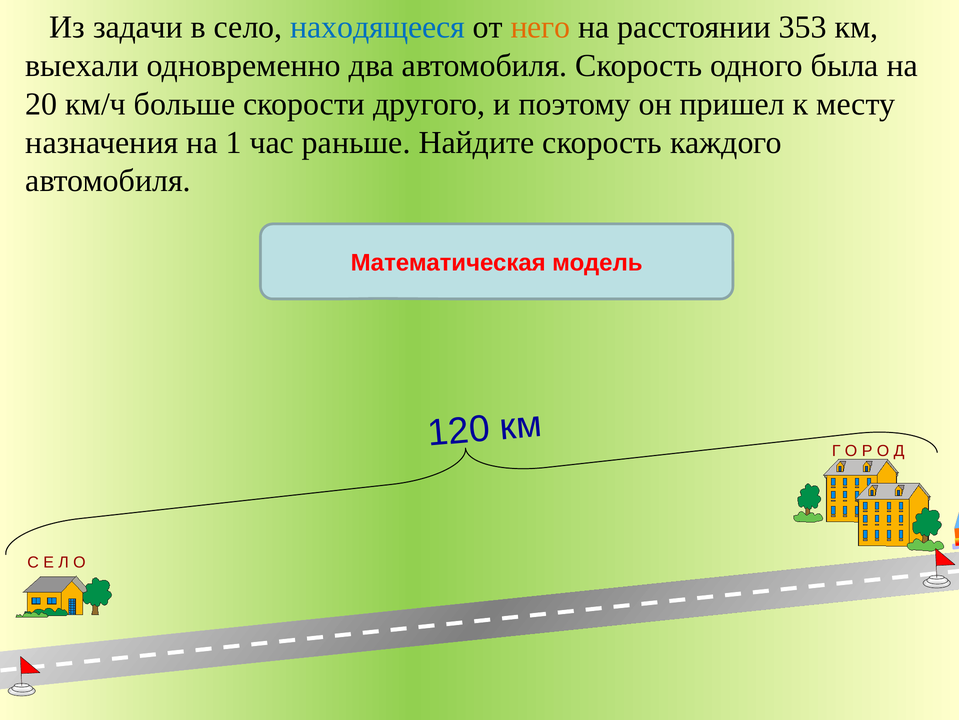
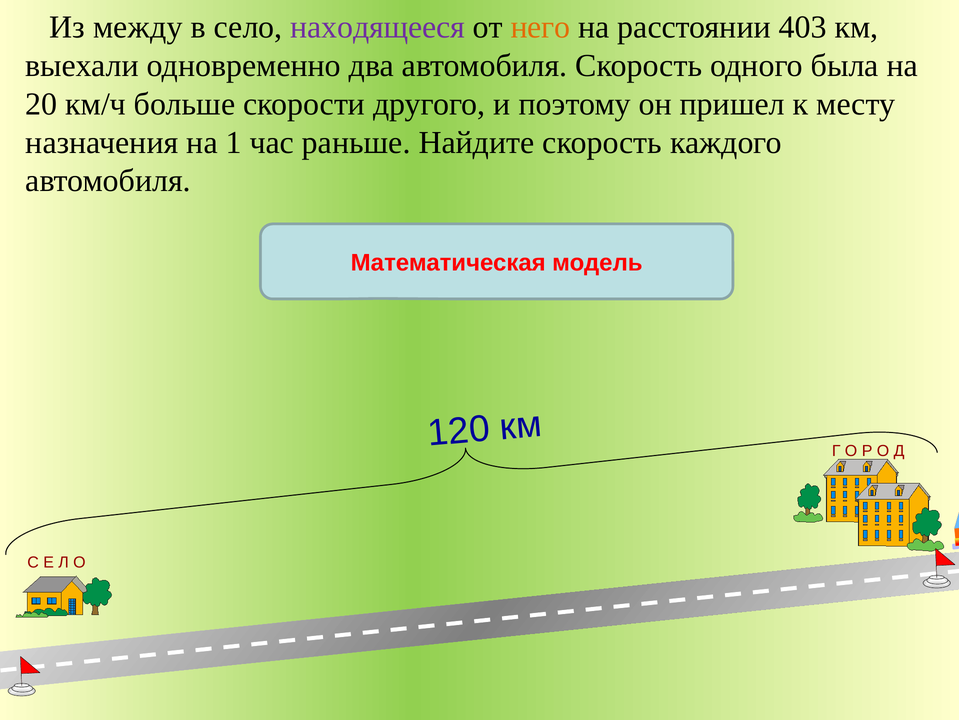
задачи: задачи -> между
находящееся colour: blue -> purple
353: 353 -> 403
